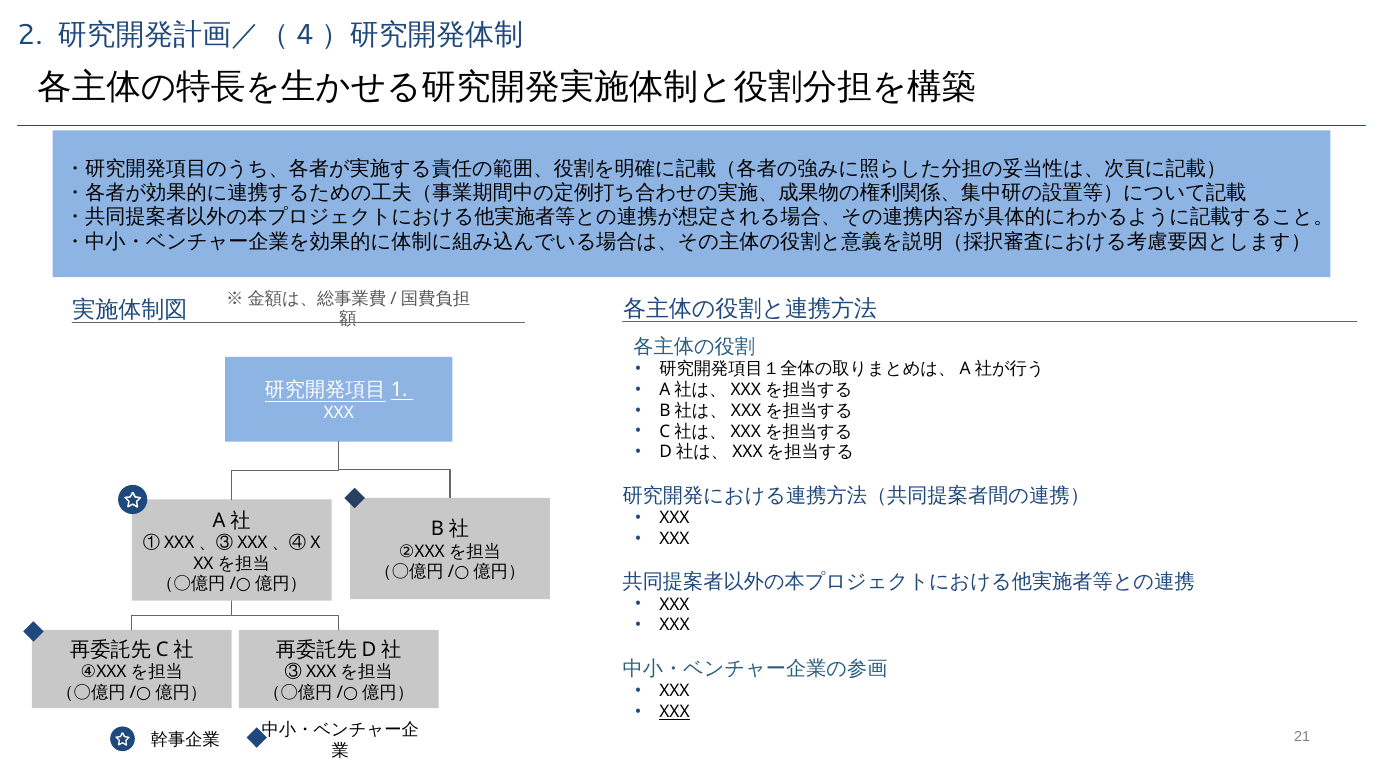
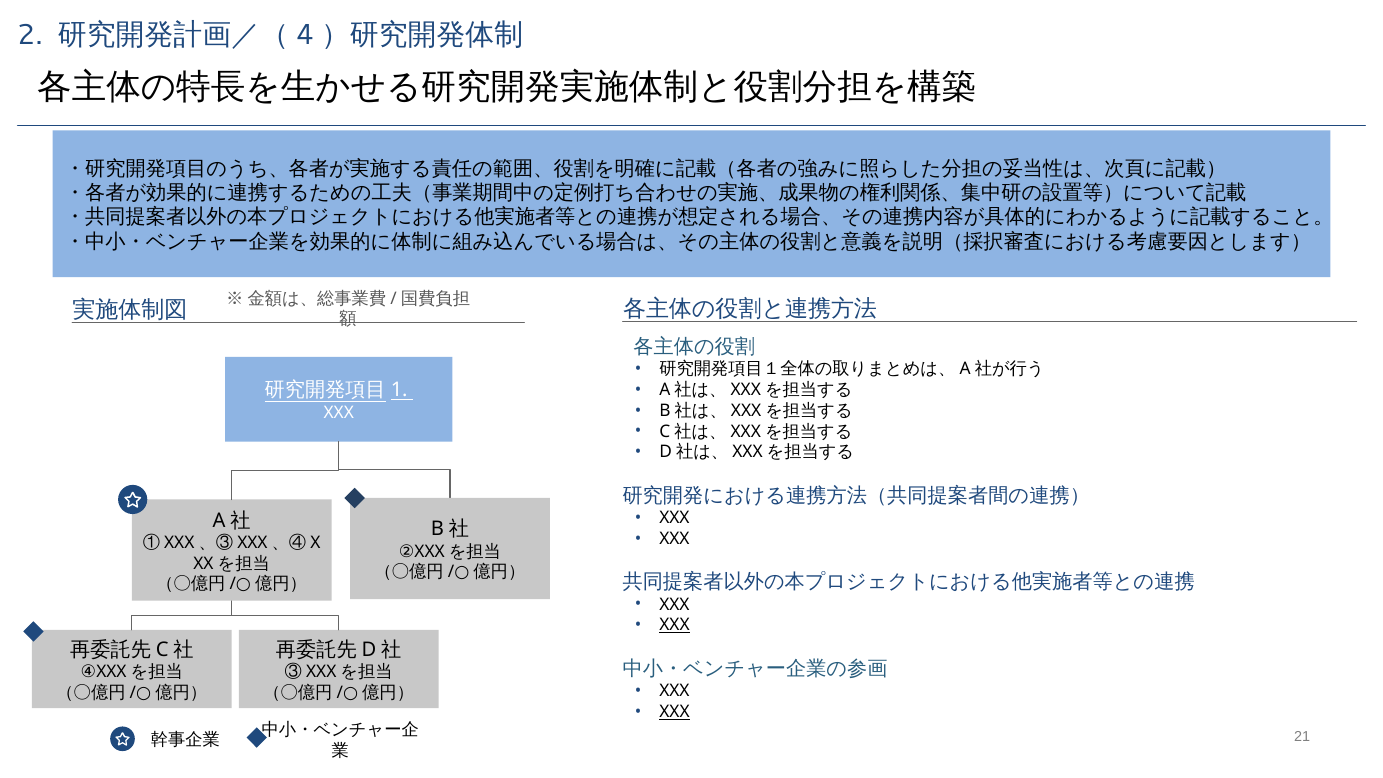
XXX at (674, 625) underline: none -> present
